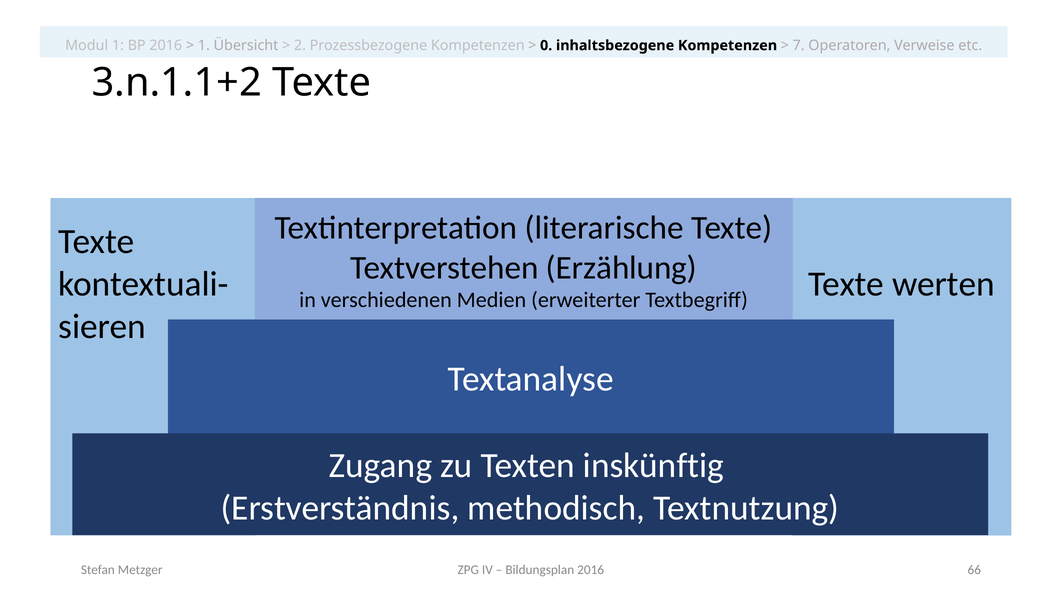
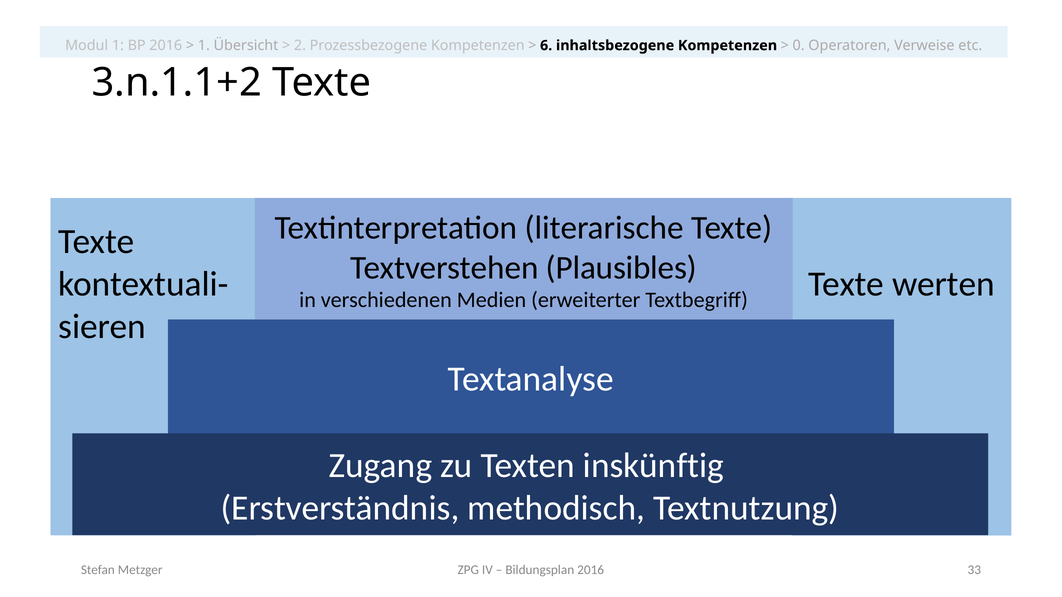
0: 0 -> 6
7: 7 -> 0
Erzählung: Erzählung -> Plausibles
66: 66 -> 33
